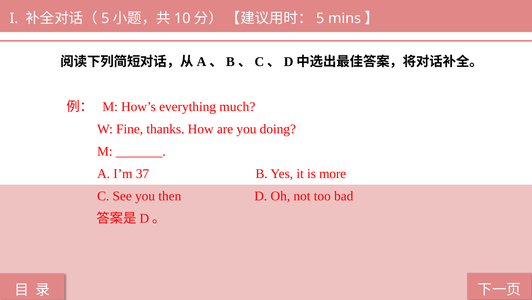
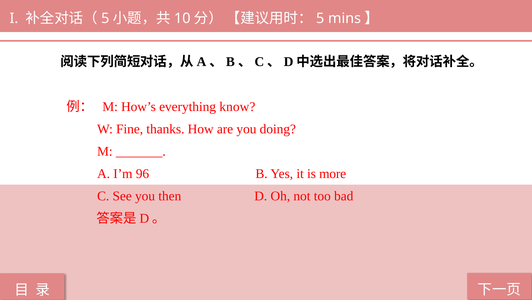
much: much -> know
37: 37 -> 96
